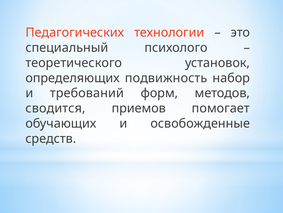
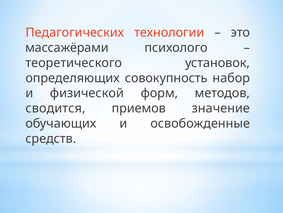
специальный: специальный -> массажёрами
подвижность: подвижность -> совокупность
требований: требований -> физической
помогает: помогает -> значение
